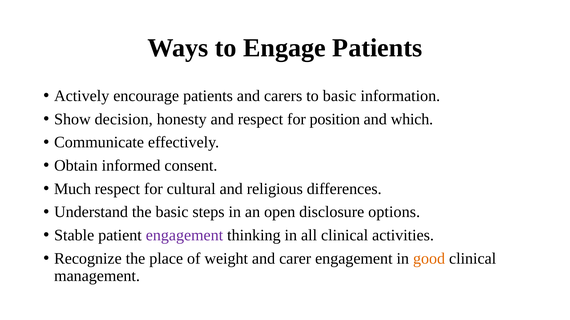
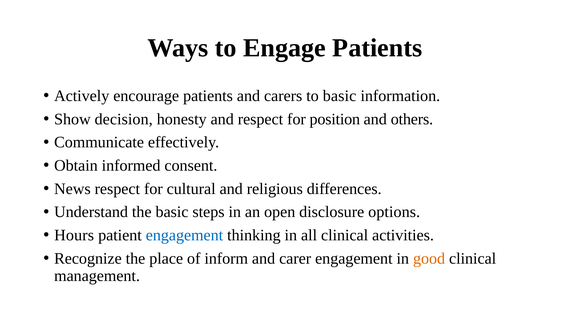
which: which -> others
Much: Much -> News
Stable: Stable -> Hours
engagement at (184, 236) colour: purple -> blue
weight: weight -> inform
